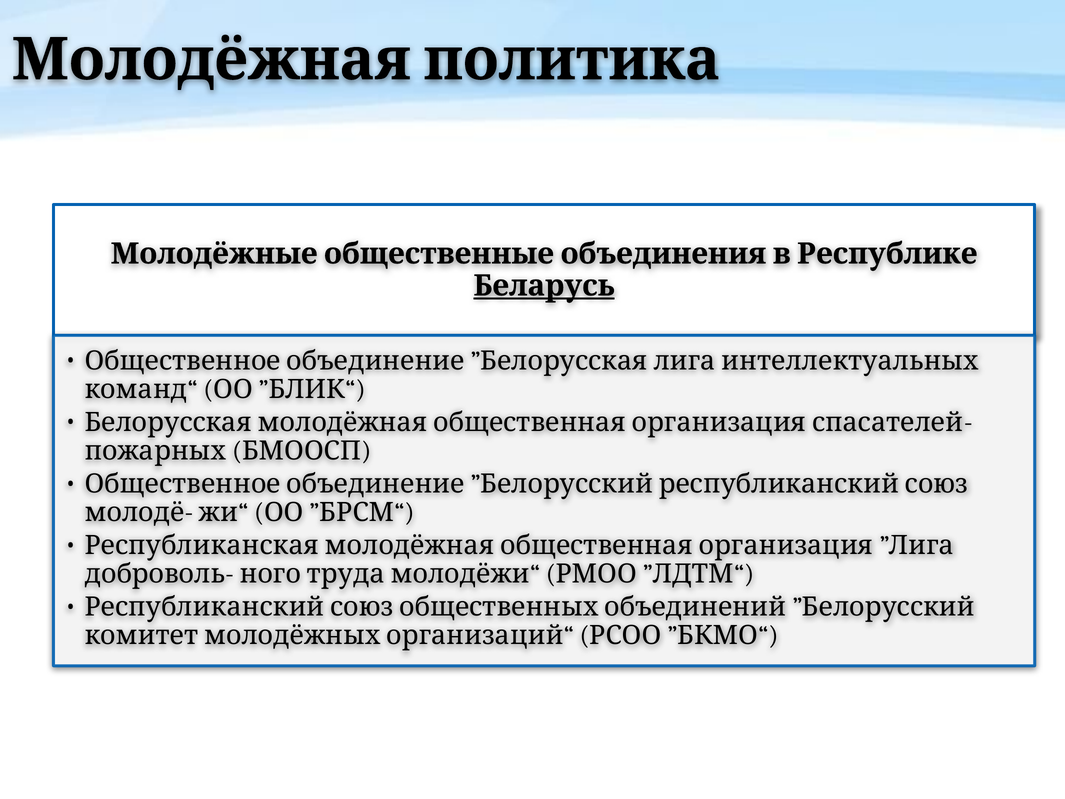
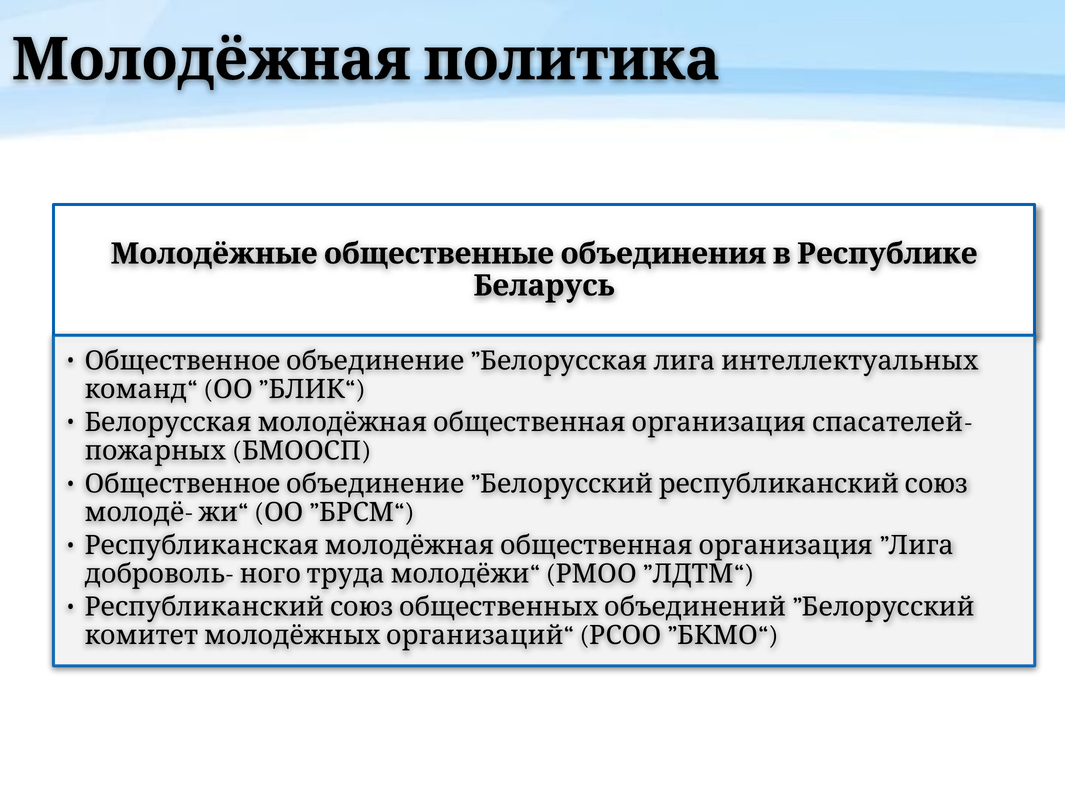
Беларусь underline: present -> none
